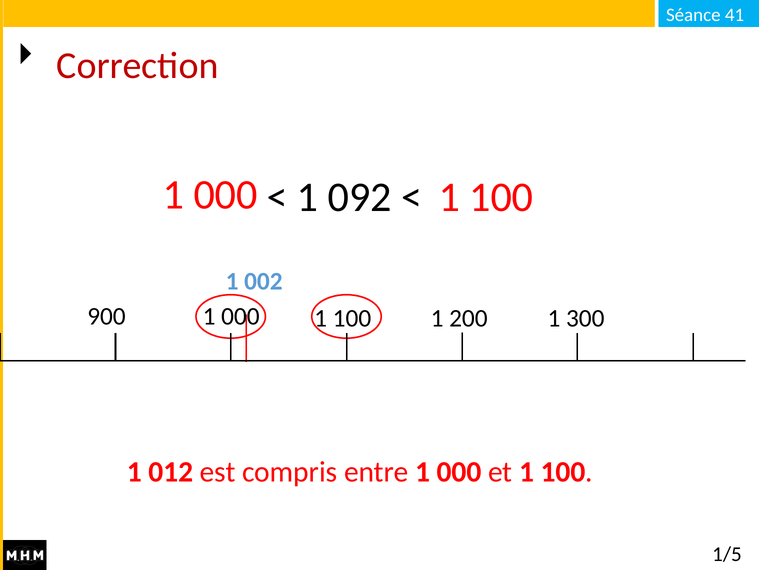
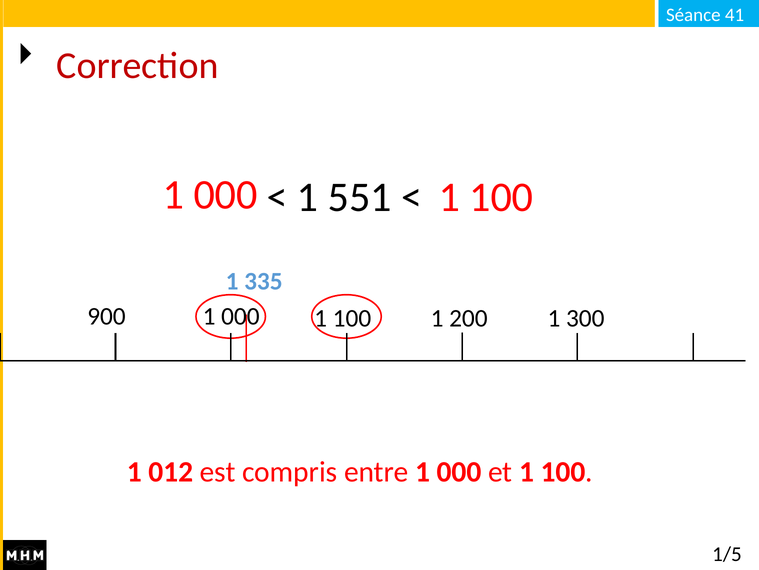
092: 092 -> 551
002: 002 -> 335
